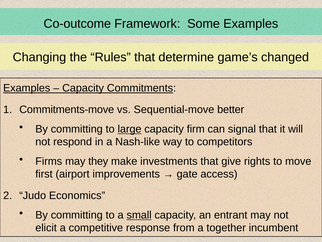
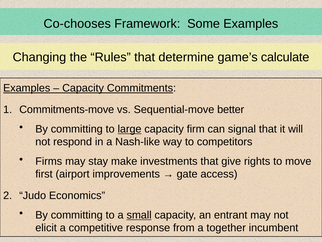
Co-outcome: Co-outcome -> Co-chooses
changed: changed -> calculate
they: they -> stay
